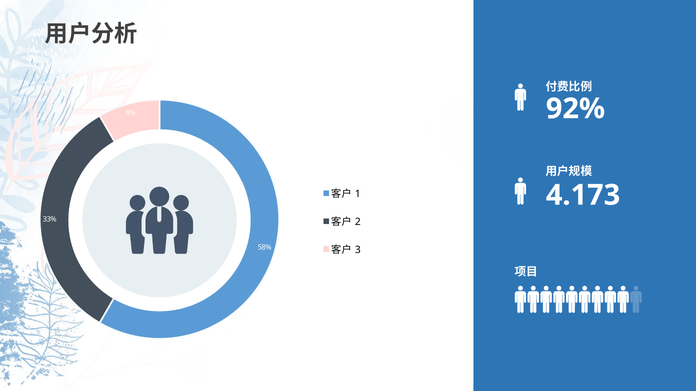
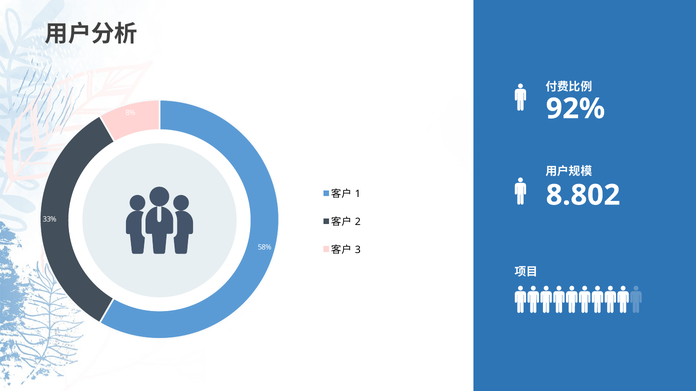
4.173: 4.173 -> 8.802
